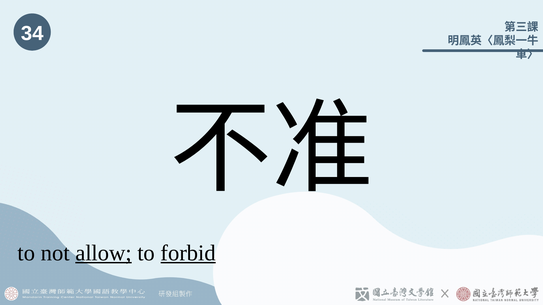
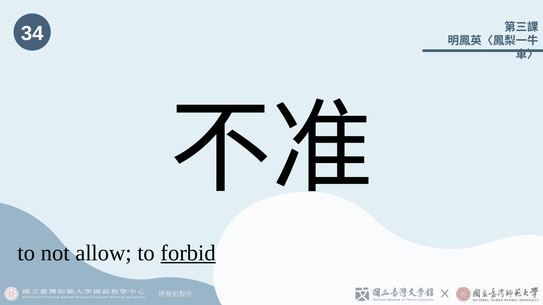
allow underline: present -> none
